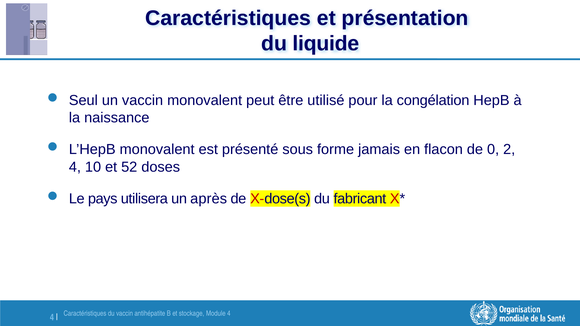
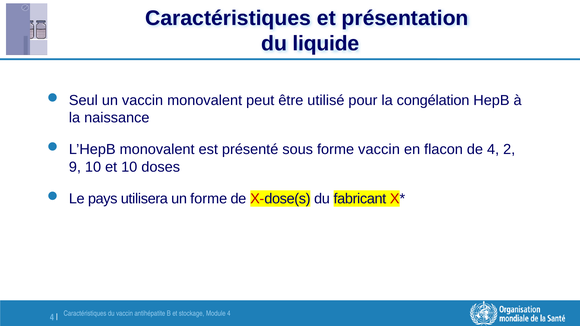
forme jamais: jamais -> vaccin
de 0: 0 -> 4
4 at (75, 167): 4 -> 9
et 52: 52 -> 10
un après: après -> forme
